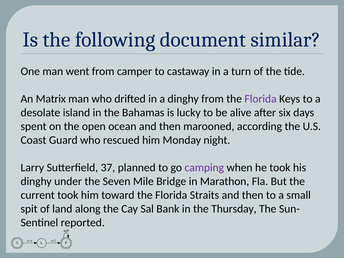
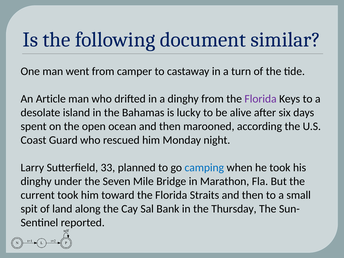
Matrix: Matrix -> Article
37: 37 -> 33
camping colour: purple -> blue
